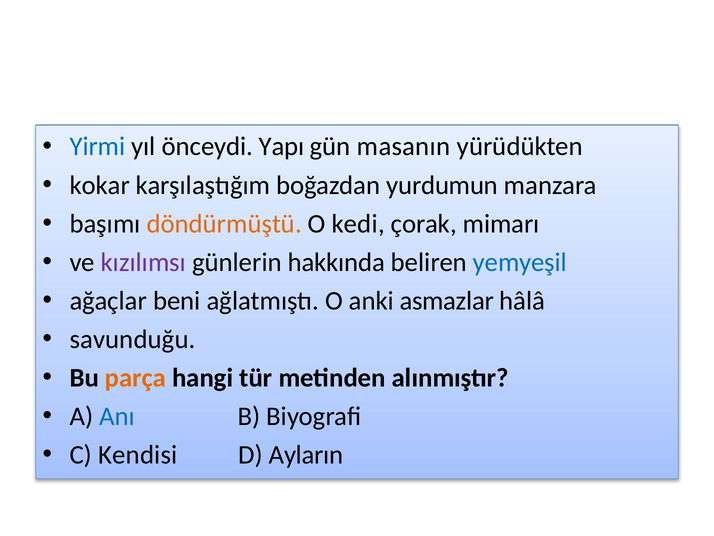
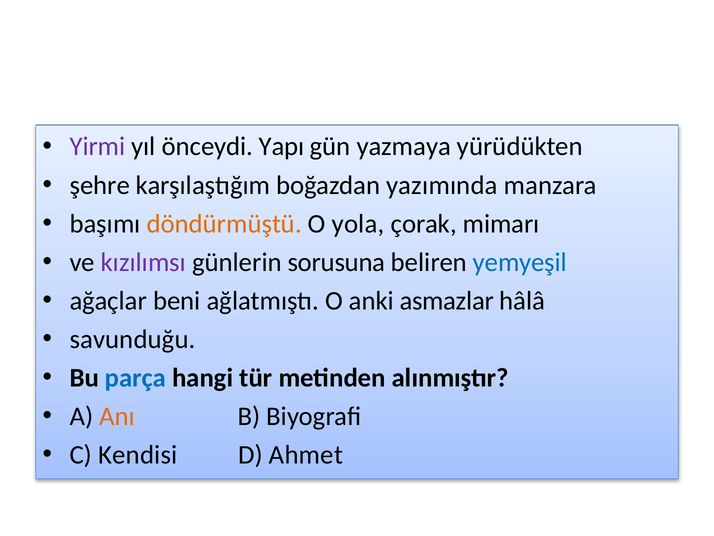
Yirmi colour: blue -> purple
masanın: masanın -> yazmaya
kokar: kokar -> şehre
yurdumun: yurdumun -> yazımında
kedi: kedi -> yola
hakkında: hakkında -> sorusuna
parça colour: orange -> blue
Anı colour: blue -> orange
Ayların: Ayların -> Ahmet
